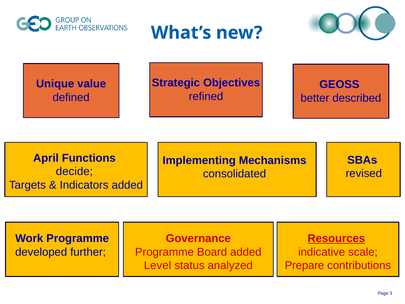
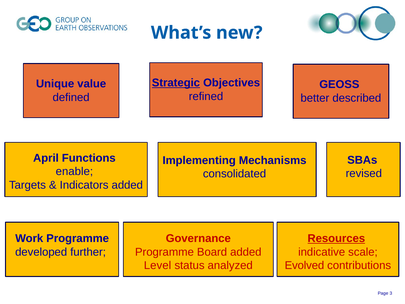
Strategic underline: none -> present
decide: decide -> enable
Prepare: Prepare -> Evolved
